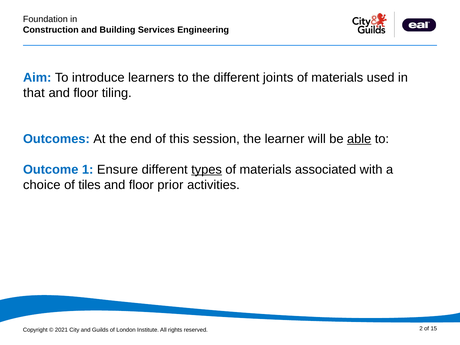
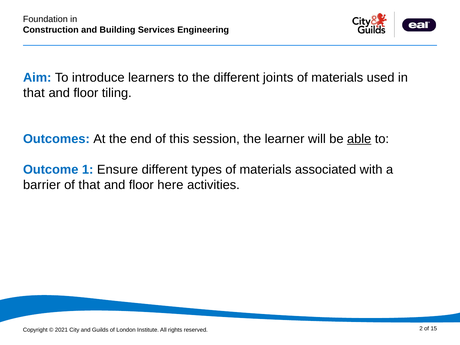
types underline: present -> none
choice: choice -> barrier
of tiles: tiles -> that
prior: prior -> here
